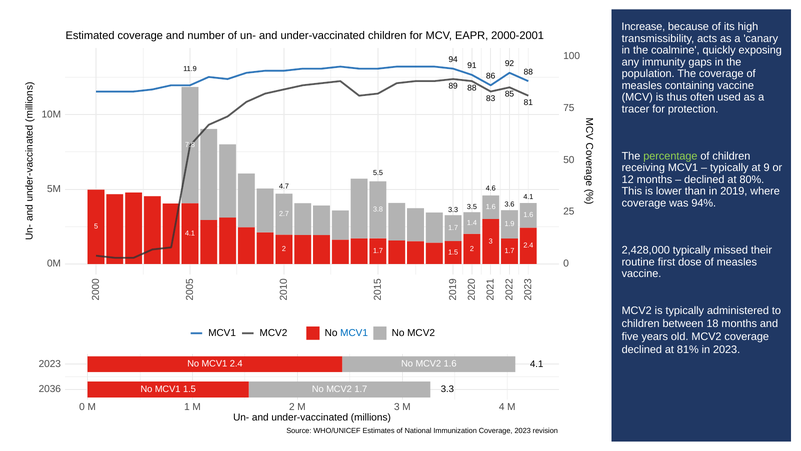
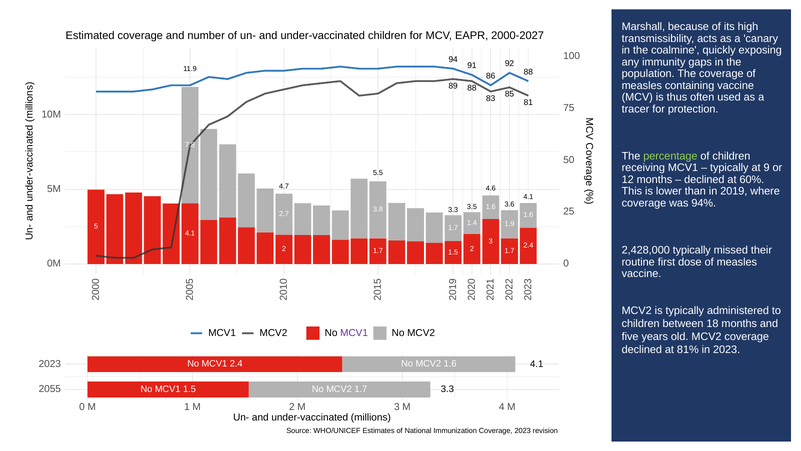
Increase: Increase -> Marshall
2000-2001: 2000-2001 -> 2000-2027
80%: 80% -> 60%
MCV1 at (354, 333) colour: blue -> purple
2036: 2036 -> 2055
